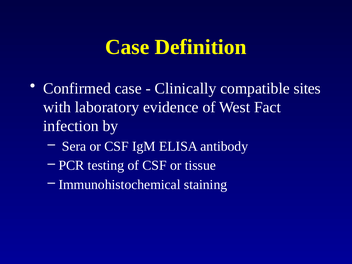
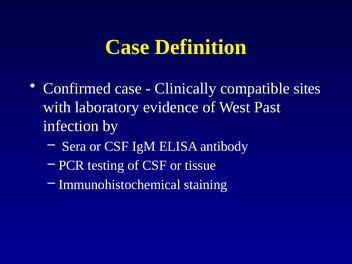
Fact: Fact -> Past
